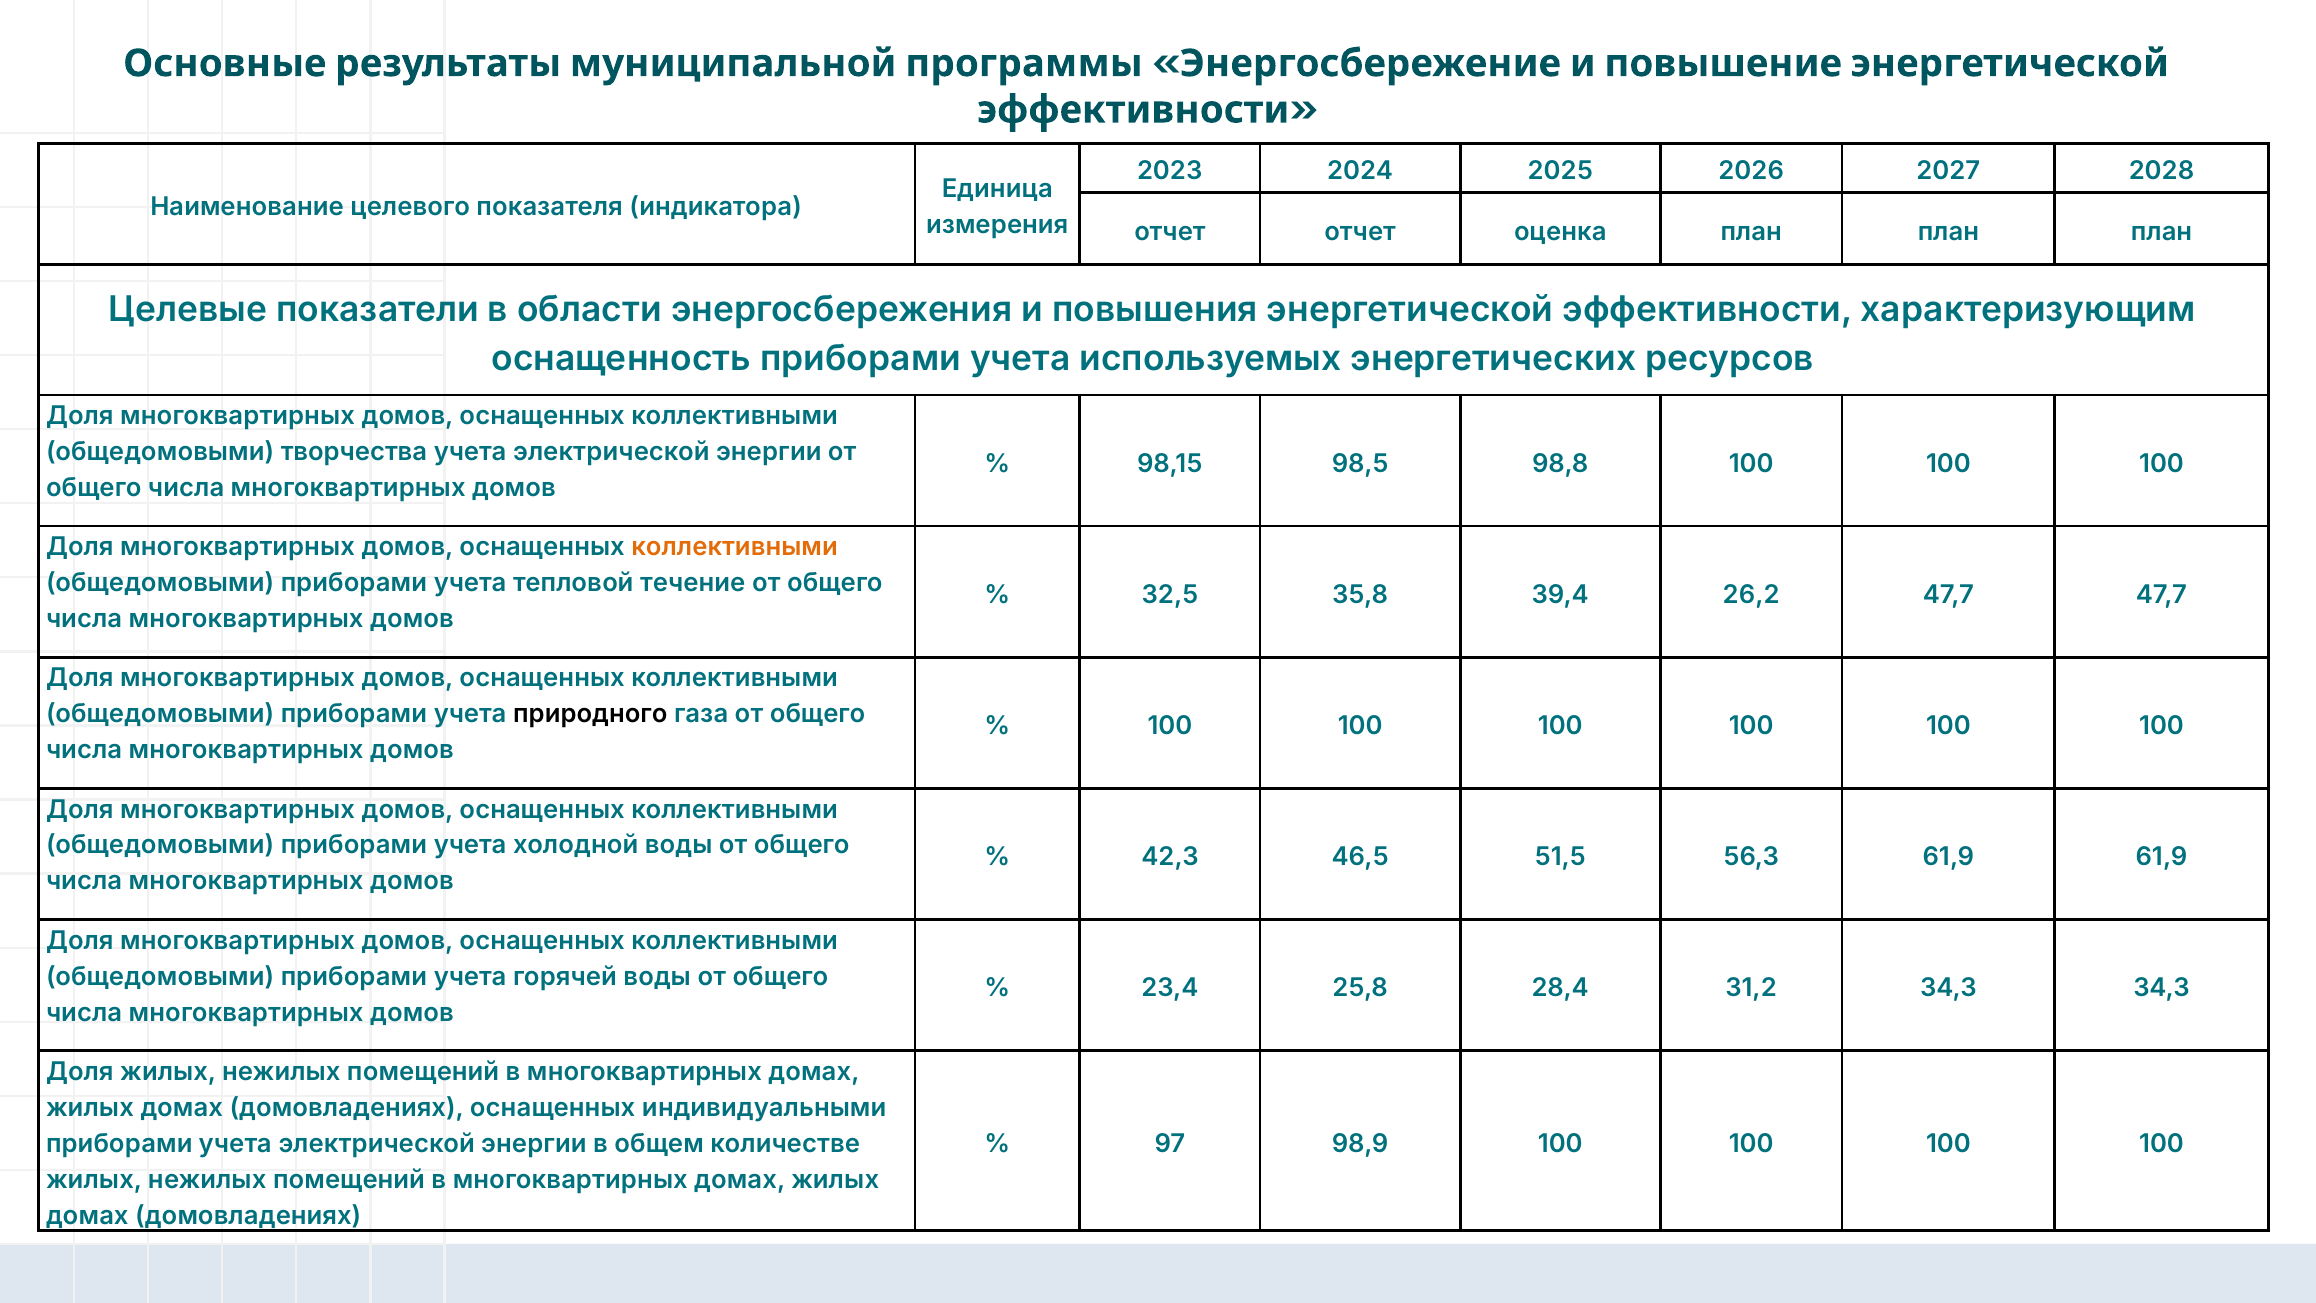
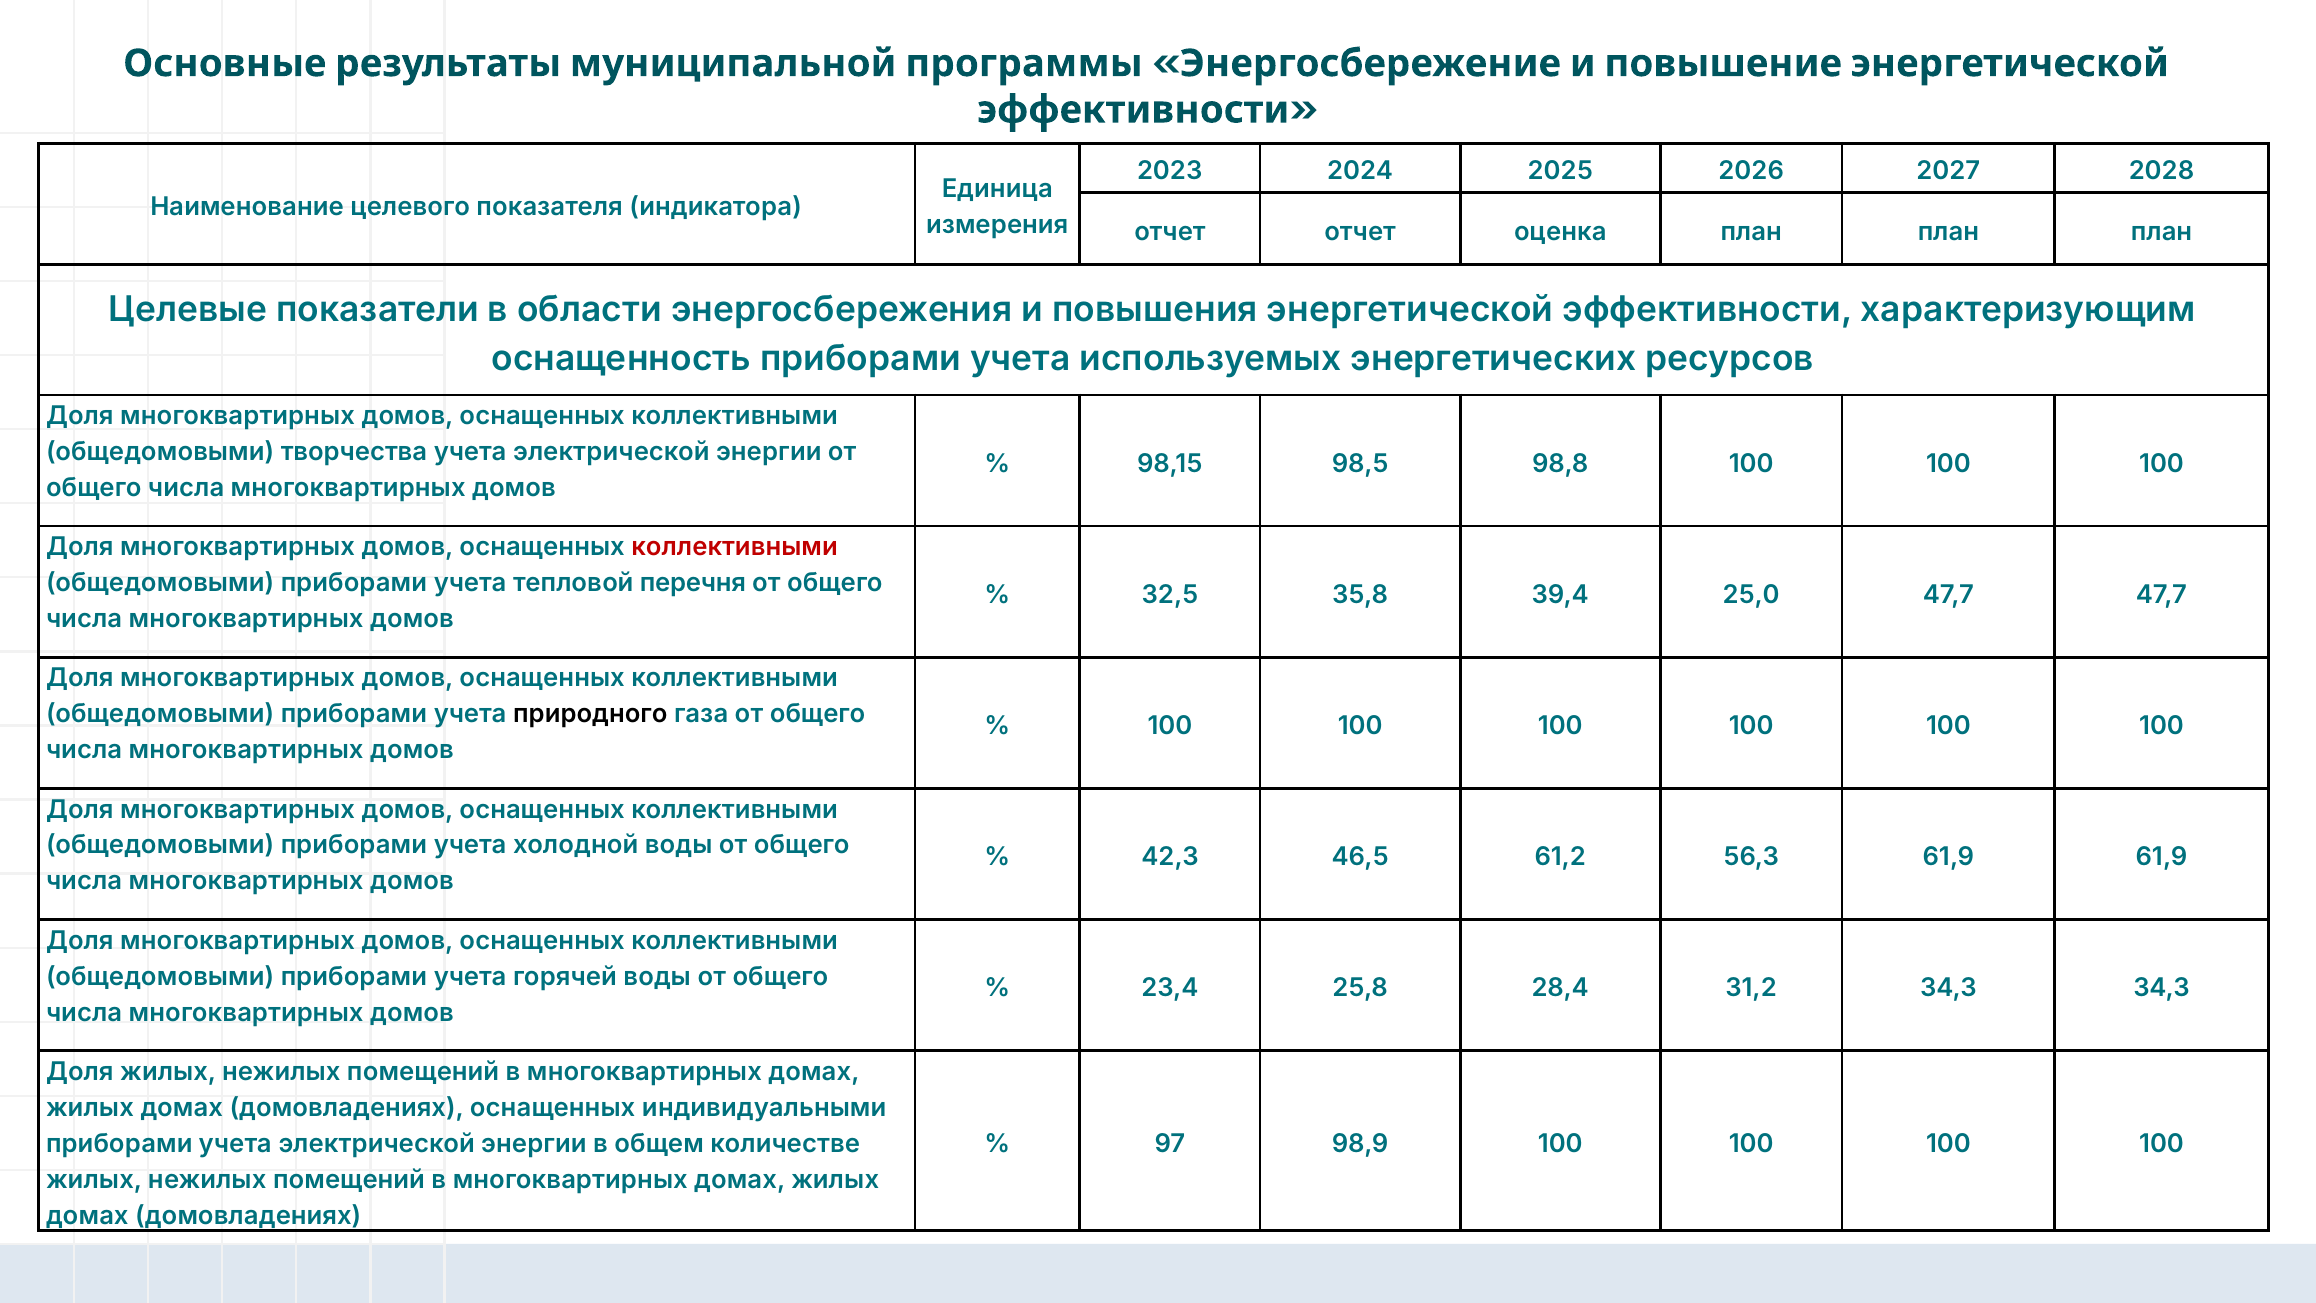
коллективными at (735, 547) colour: orange -> red
течение: течение -> перечня
26,2: 26,2 -> 25,0
51,5: 51,5 -> 61,2
